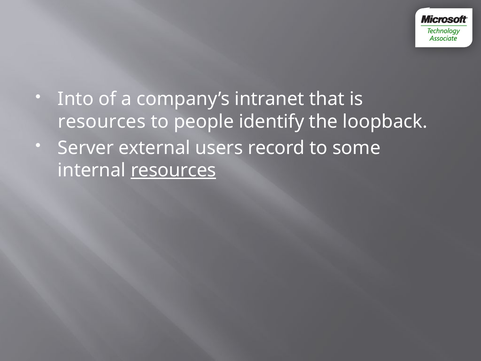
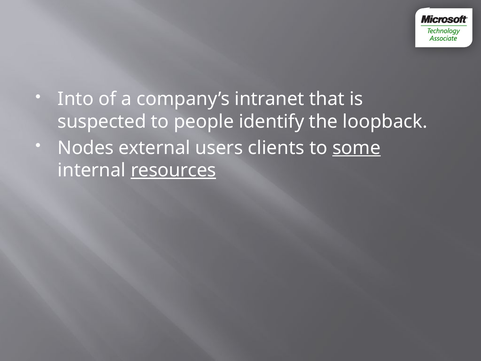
resources at (102, 122): resources -> suspected
Server: Server -> Nodes
record: record -> clients
some underline: none -> present
